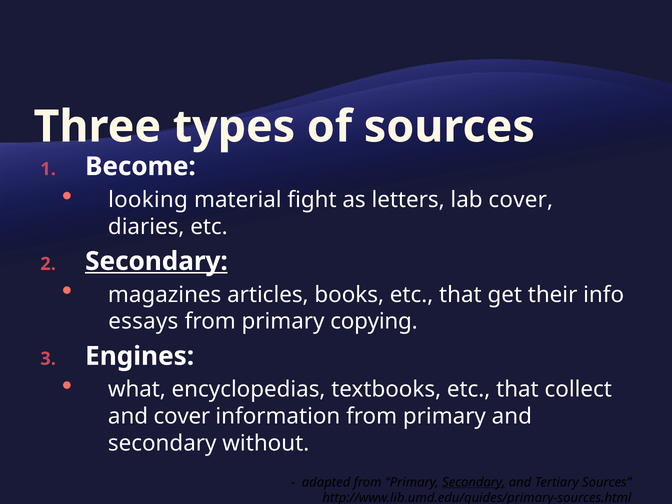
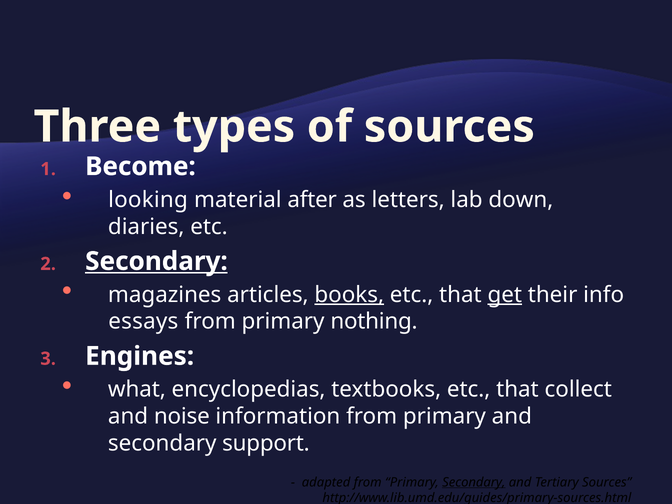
fight: fight -> after
lab cover: cover -> down
books underline: none -> present
get underline: none -> present
copying: copying -> nothing
and cover: cover -> noise
without: without -> support
